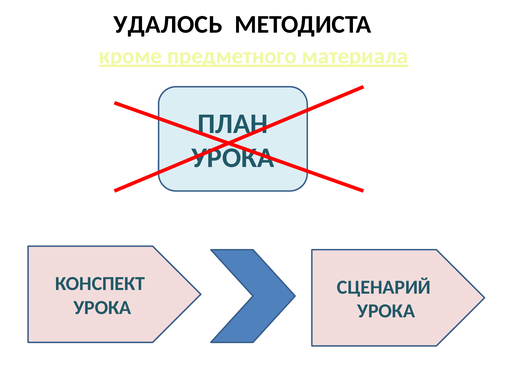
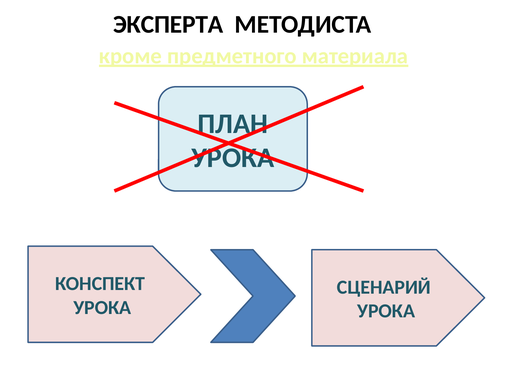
УДАЛОСЬ: УДАЛОСЬ -> ЭКСПЕРТА
